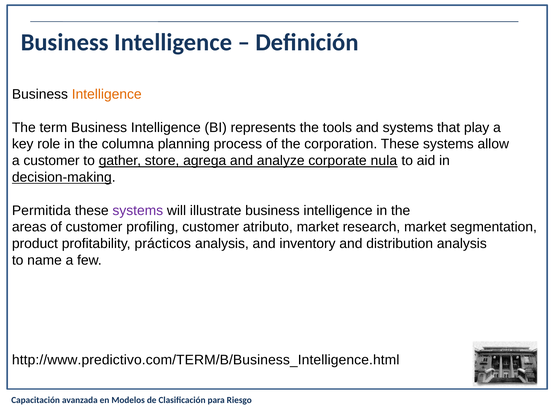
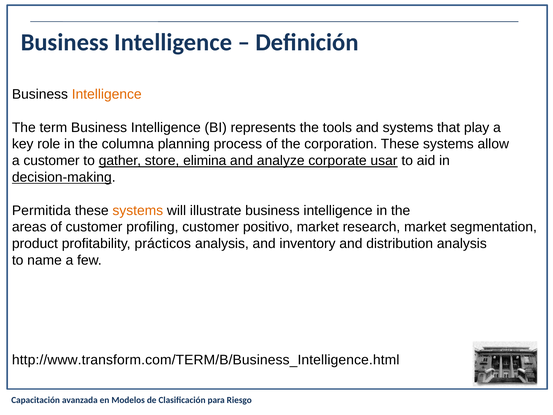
agrega: agrega -> elimina
nula: nula -> usar
systems at (138, 210) colour: purple -> orange
atributo: atributo -> positivo
http://www.predictivo.com/TERM/B/Business_Intelligence.html: http://www.predictivo.com/TERM/B/Business_Intelligence.html -> http://www.transform.com/TERM/B/Business_Intelligence.html
